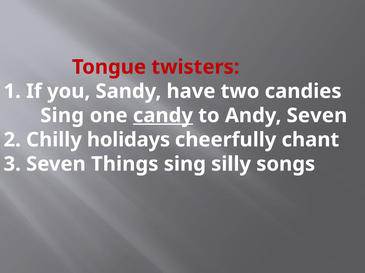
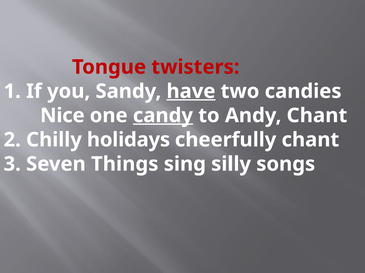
have underline: none -> present
Sing at (62, 116): Sing -> Nice
Andy Seven: Seven -> Chant
